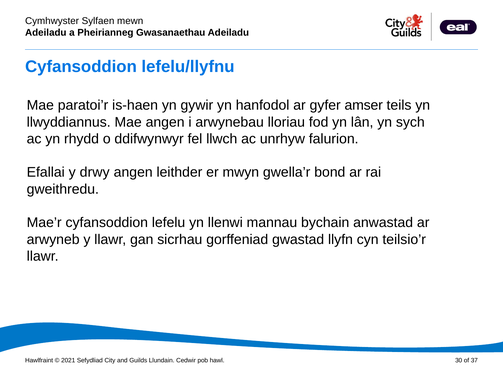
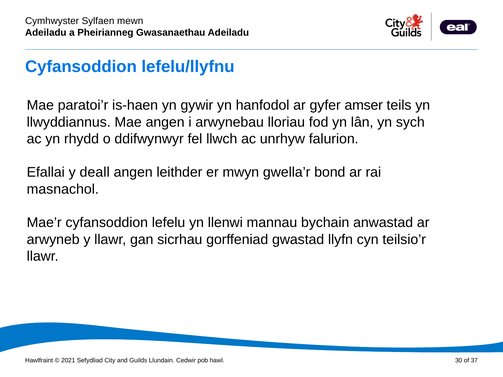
drwy: drwy -> deall
gweithredu: gweithredu -> masnachol
